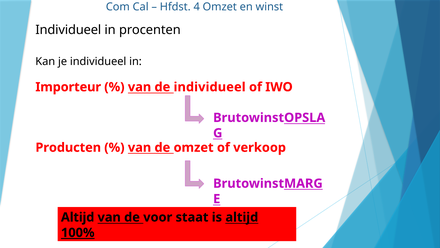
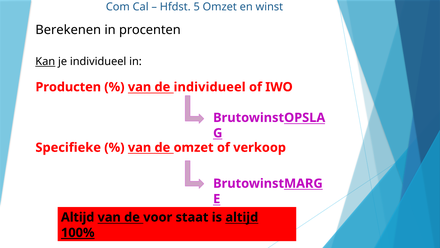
4: 4 -> 5
Individueel at (68, 30): Individueel -> Berekenen
Kan underline: none -> present
Importeur: Importeur -> Producten
Producten: Producten -> Specifieke
